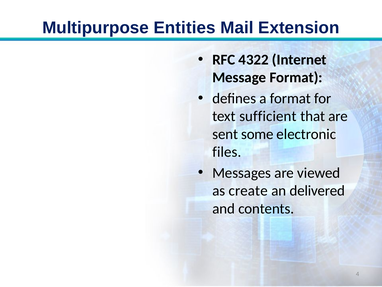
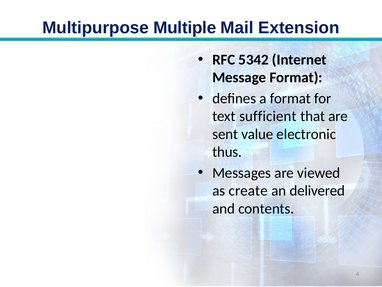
Entities: Entities -> Multiple
4322: 4322 -> 5342
some: some -> value
files: files -> thus
